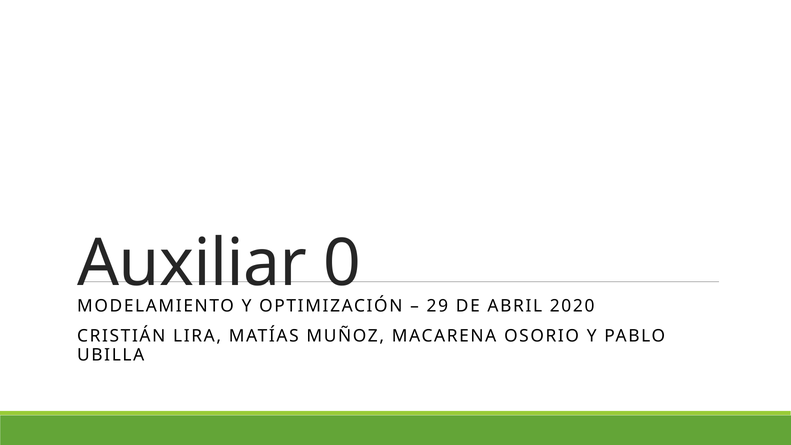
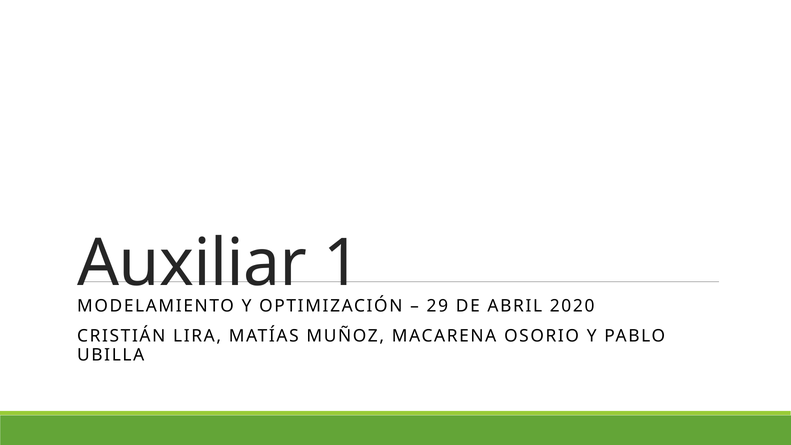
0: 0 -> 1
